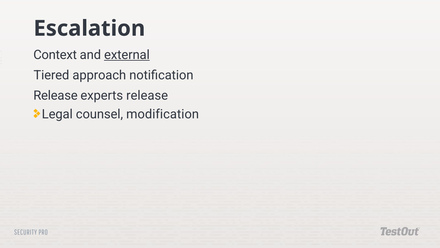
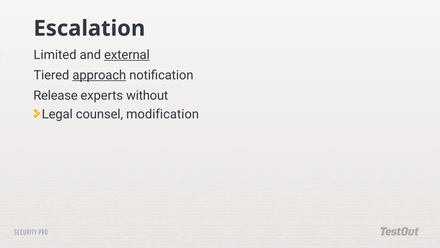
Context: Context -> Limited
approach underline: none -> present
experts release: release -> without
